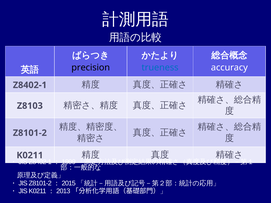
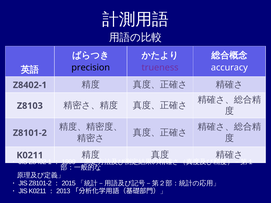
trueness colour: blue -> purple
